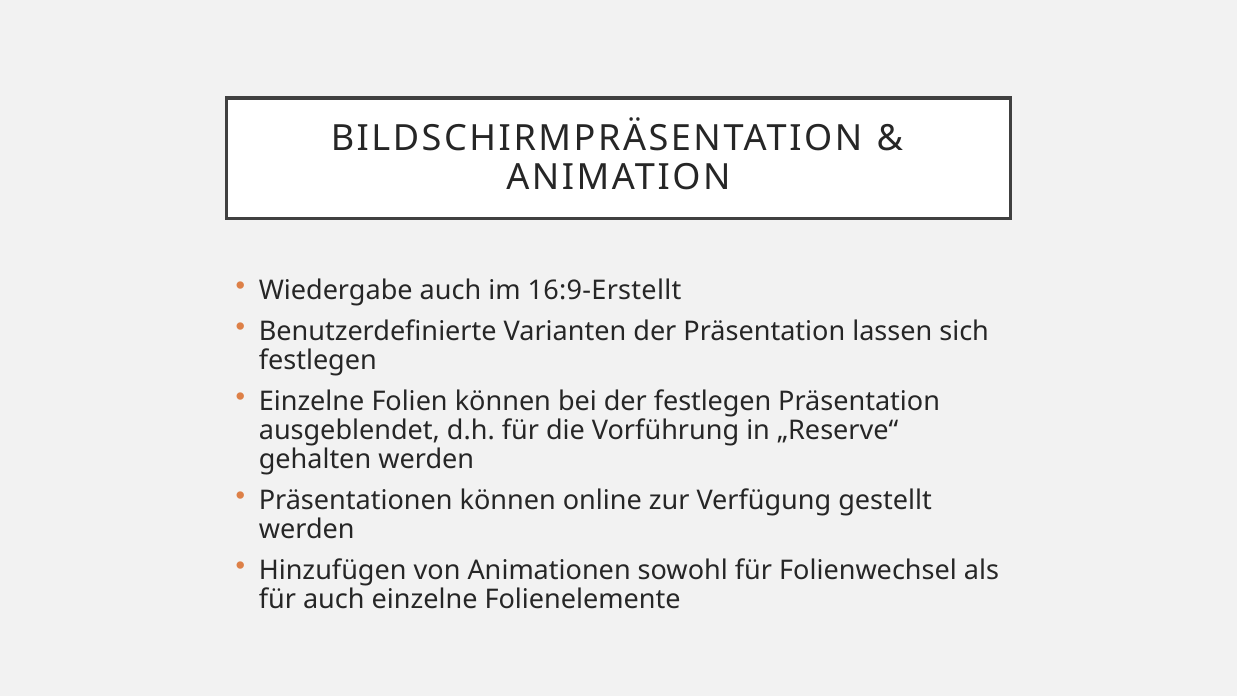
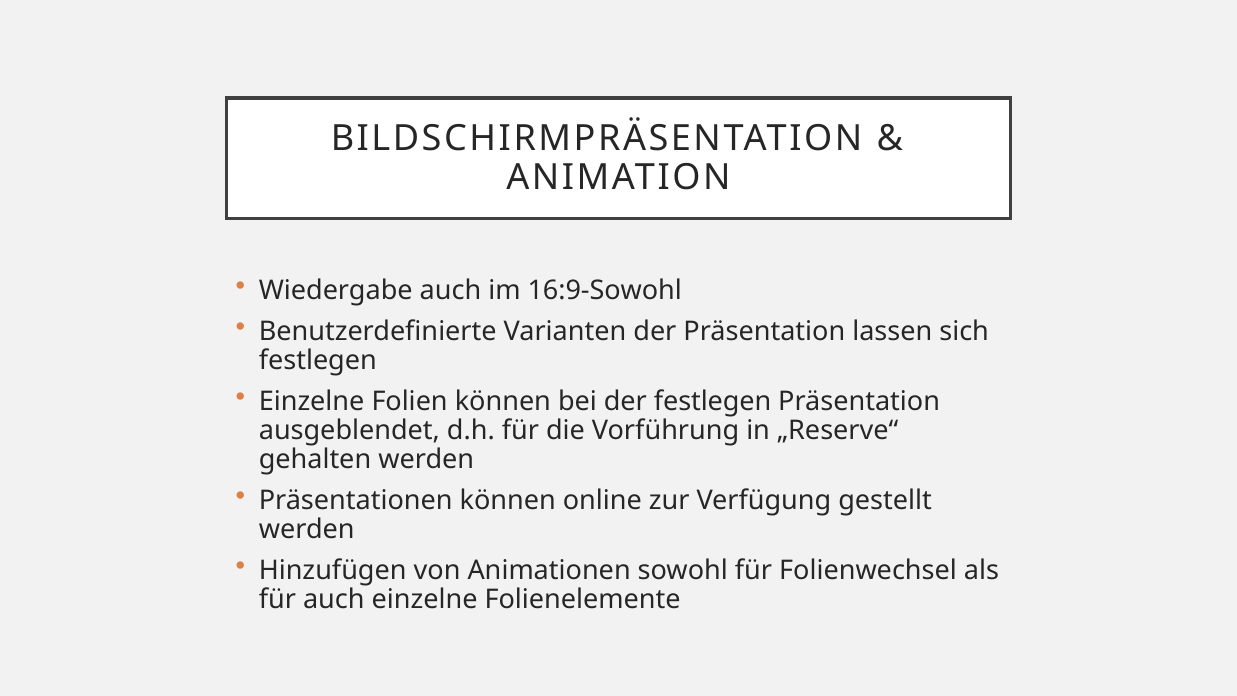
16:9-Erstellt: 16:9-Erstellt -> 16:9-Sowohl
